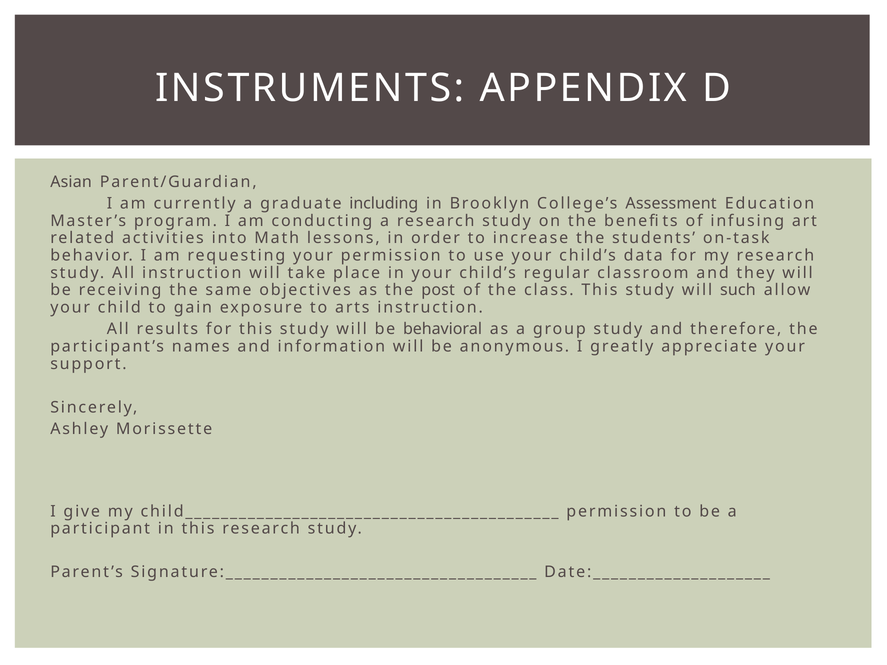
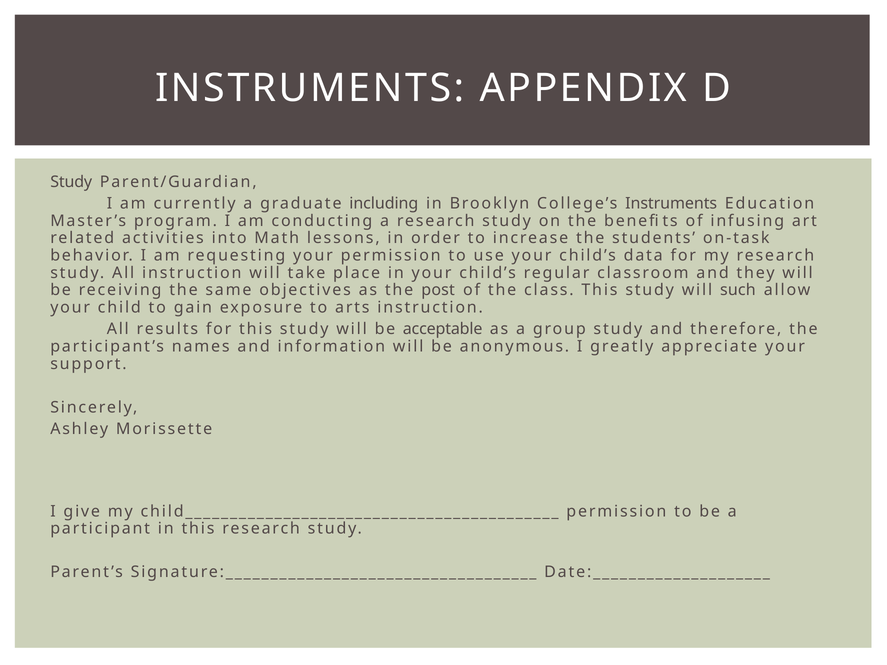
Asian at (71, 182): Asian -> Study
College’s Assessment: Assessment -> Instruments
behavioral: behavioral -> acceptable
